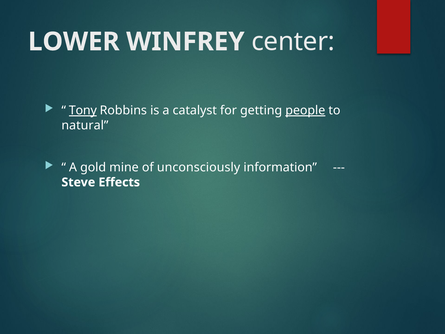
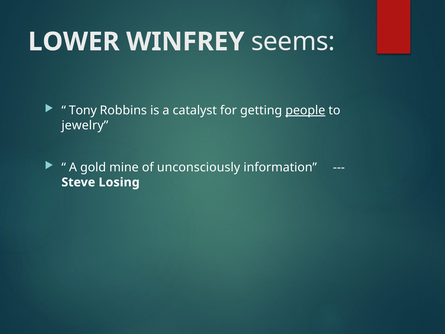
center: center -> seems
Tony underline: present -> none
natural: natural -> jewelry
Effects: Effects -> Losing
